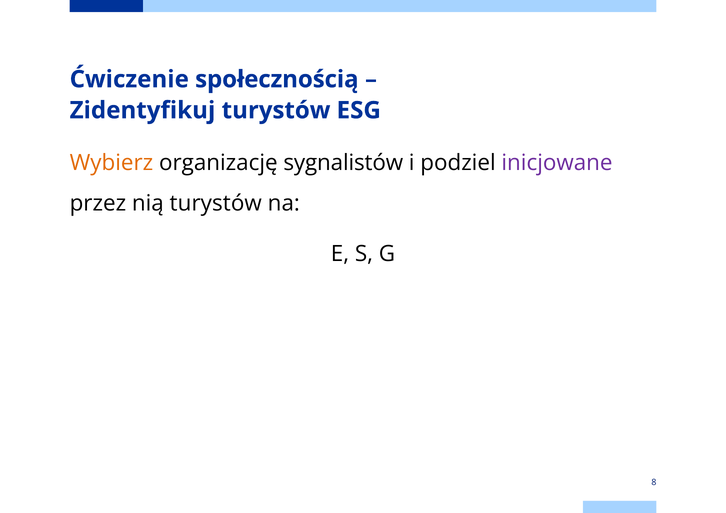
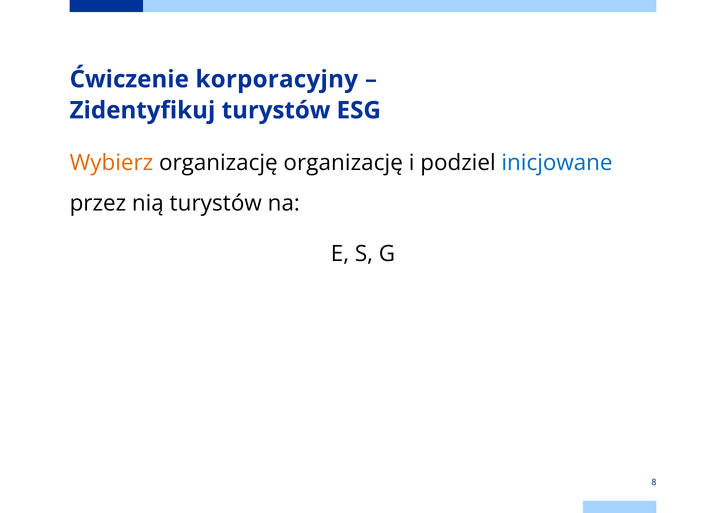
społecznością: społecznością -> korporacyjny
organizację sygnalistów: sygnalistów -> organizację
inicjowane colour: purple -> blue
